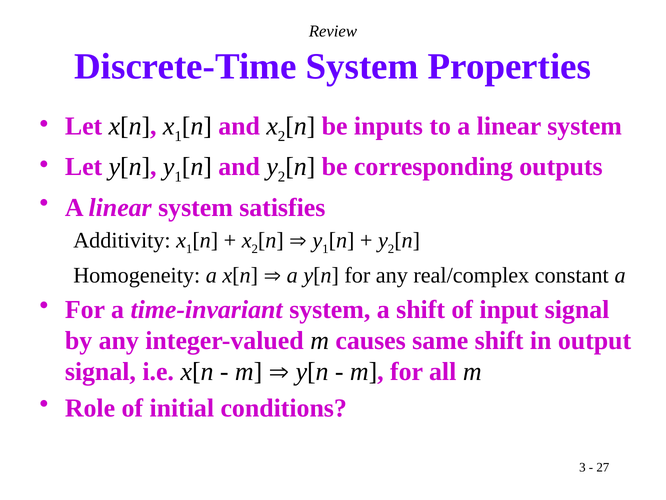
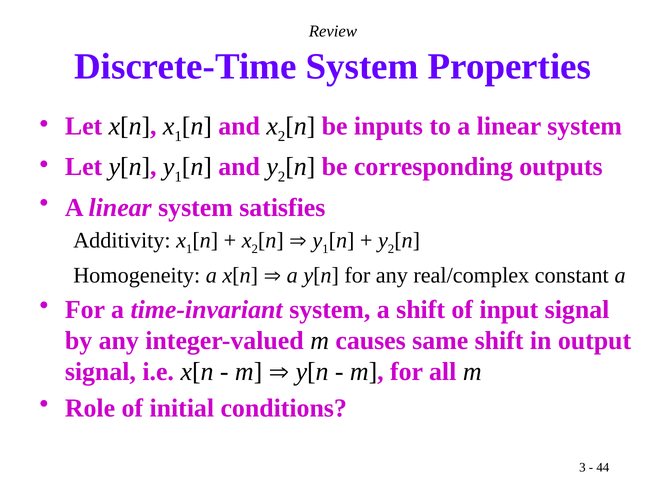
27: 27 -> 44
